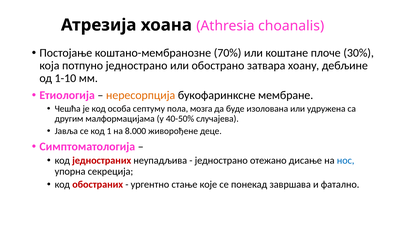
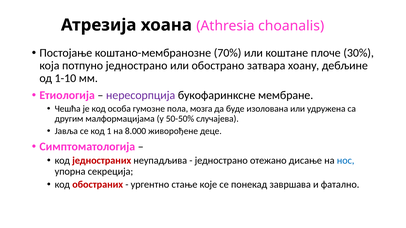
нересорпција colour: orange -> purple
септуму: септуму -> гумозне
40-50%: 40-50% -> 50-50%
